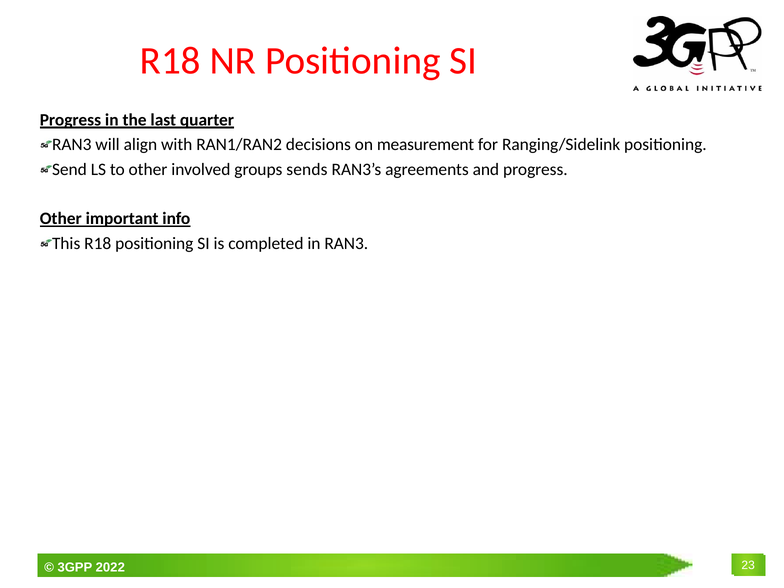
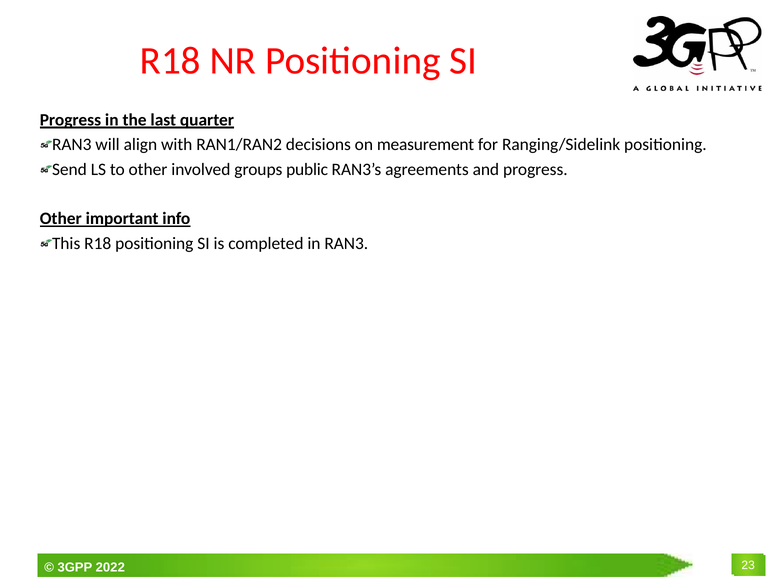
sends: sends -> public
